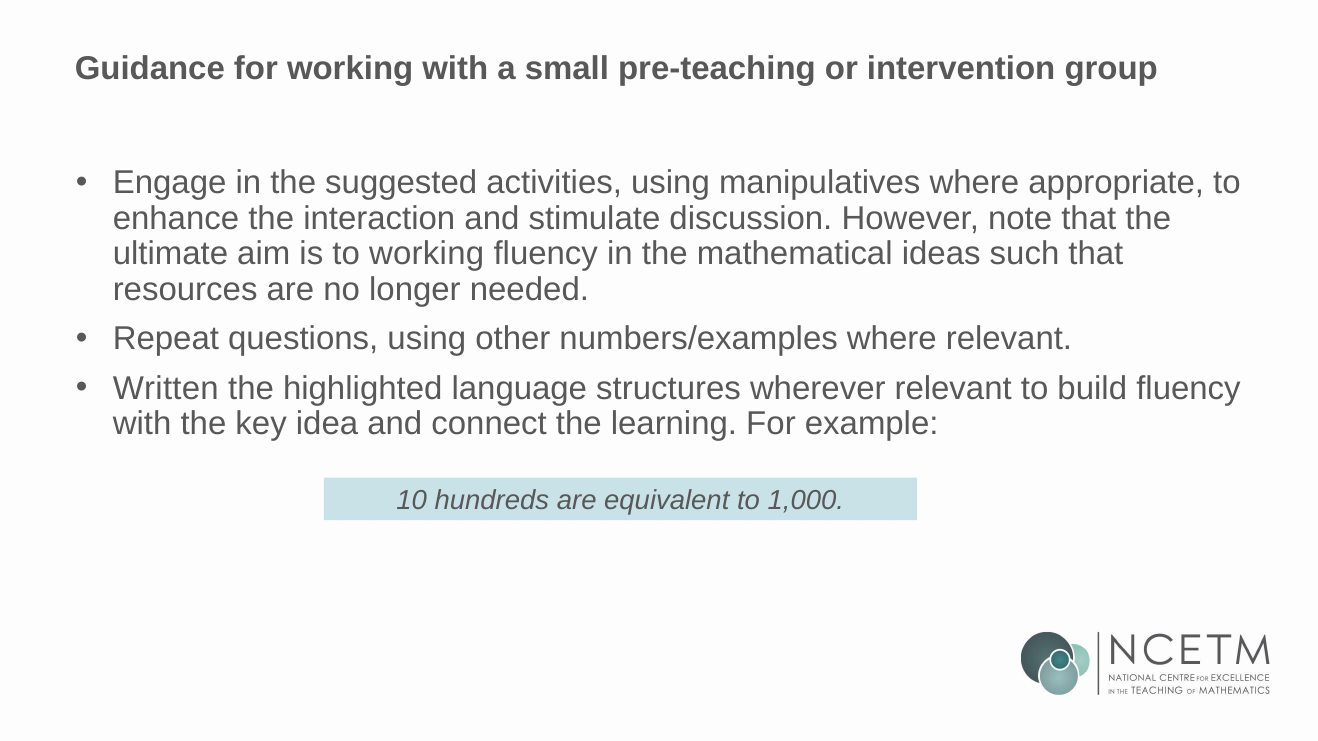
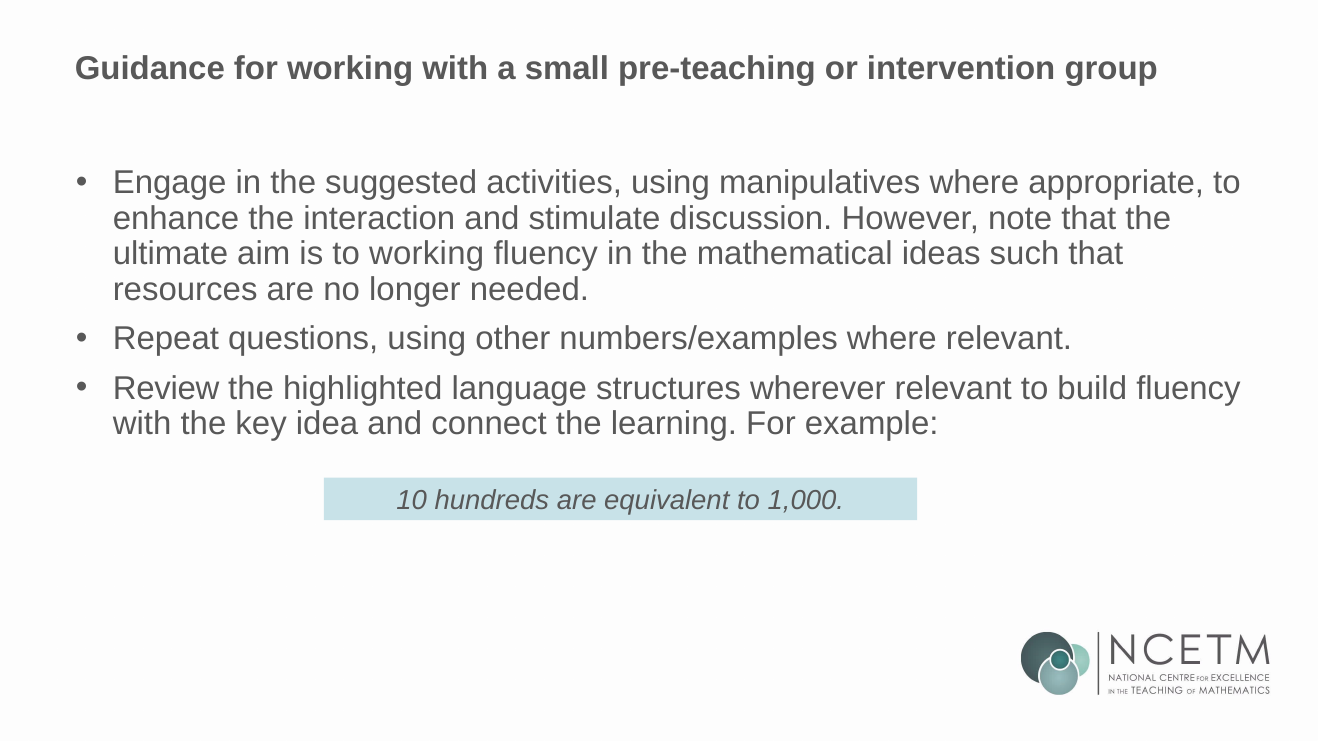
Written: Written -> Review
